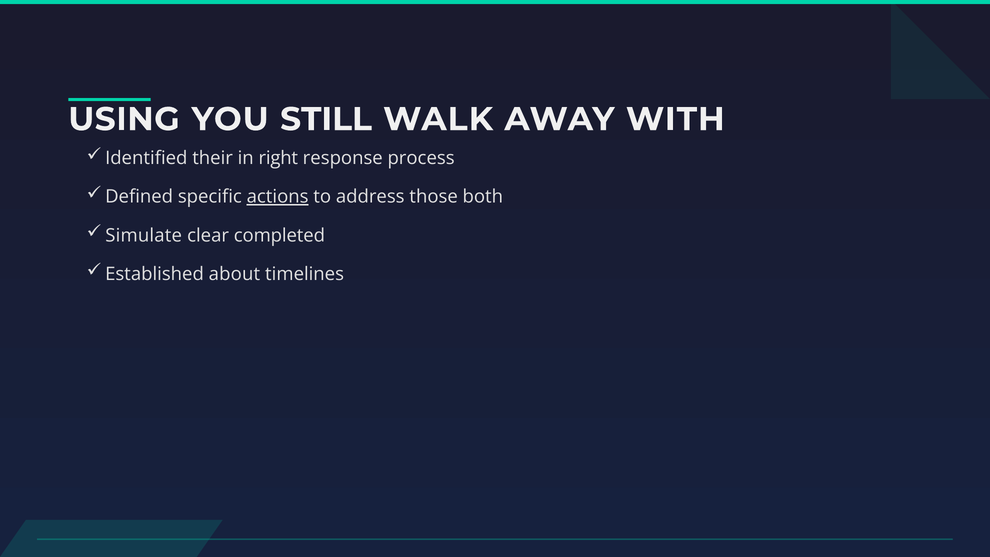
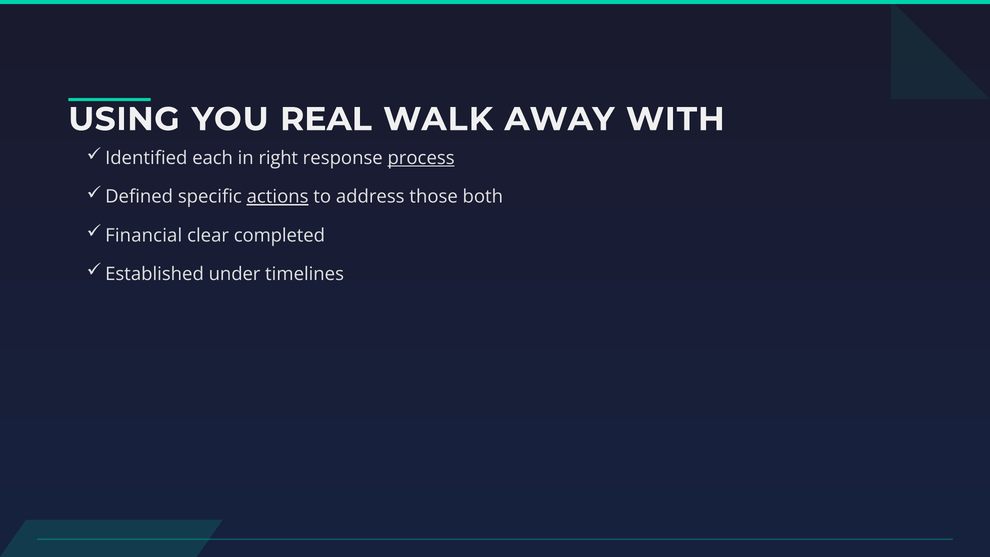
STILL: STILL -> REAL
their: their -> each
process underline: none -> present
Simulate: Simulate -> Financial
about: about -> under
